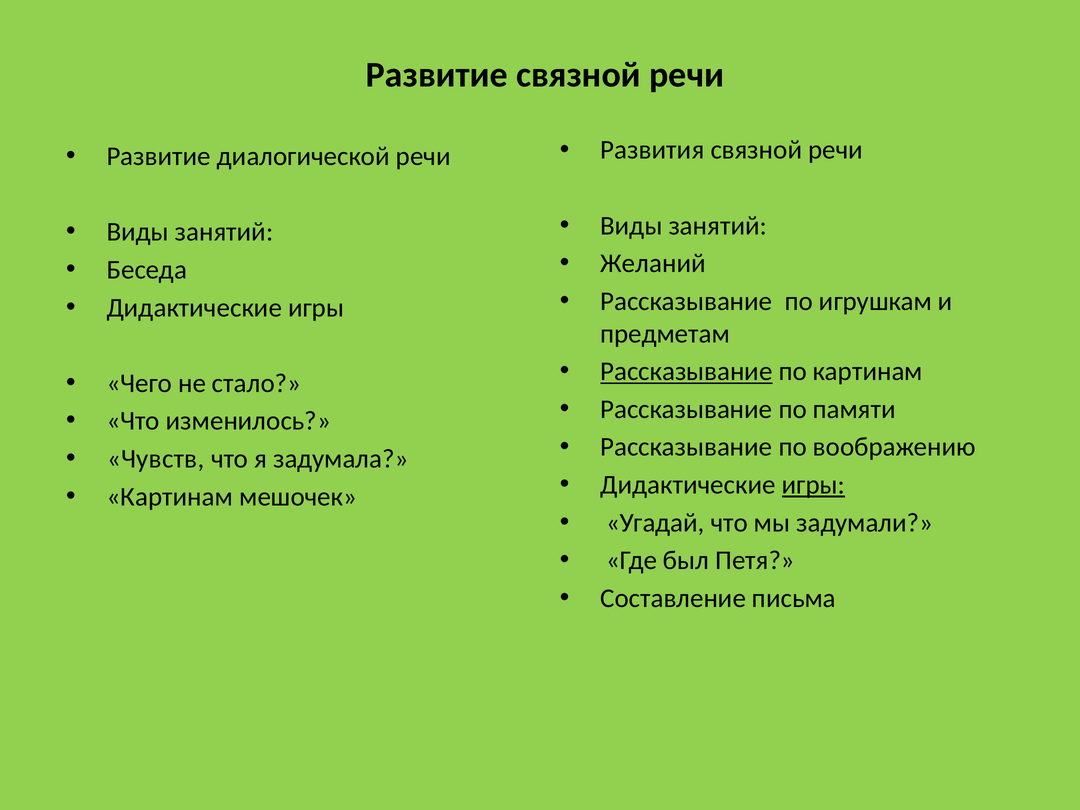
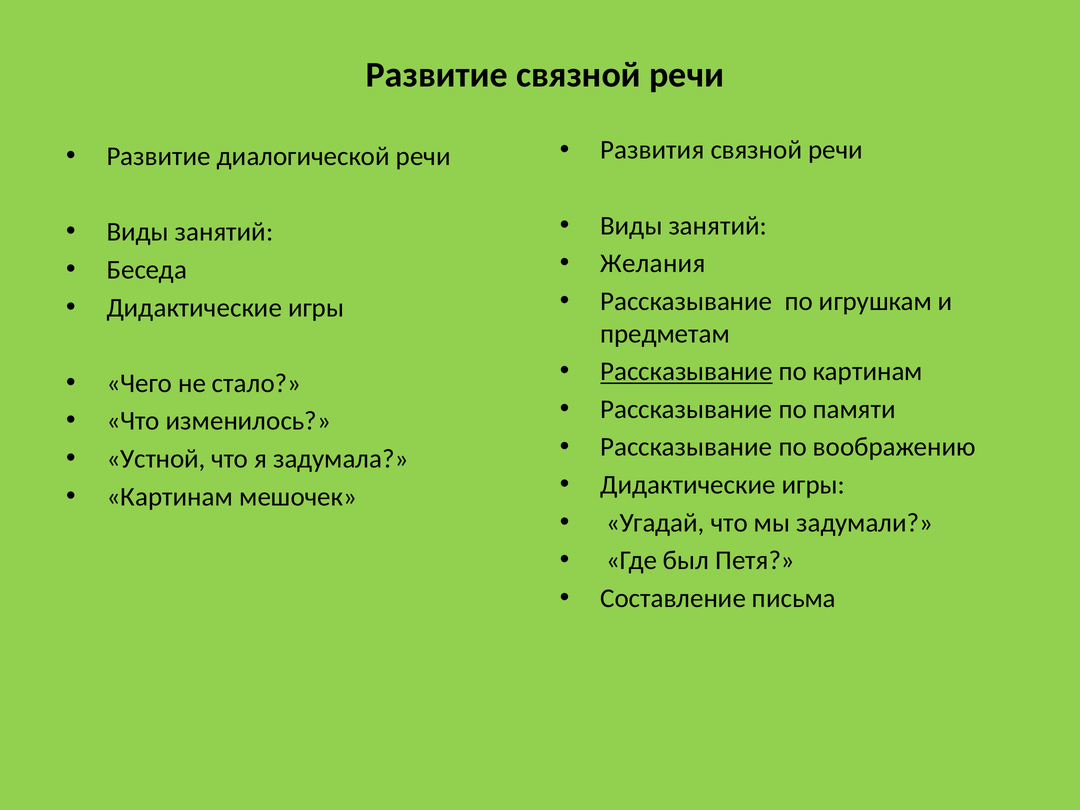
Желаний: Желаний -> Желания
Чувств: Чувств -> Устной
игры at (813, 485) underline: present -> none
